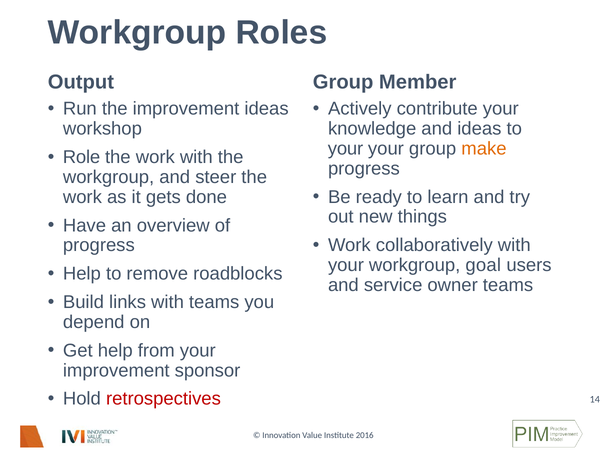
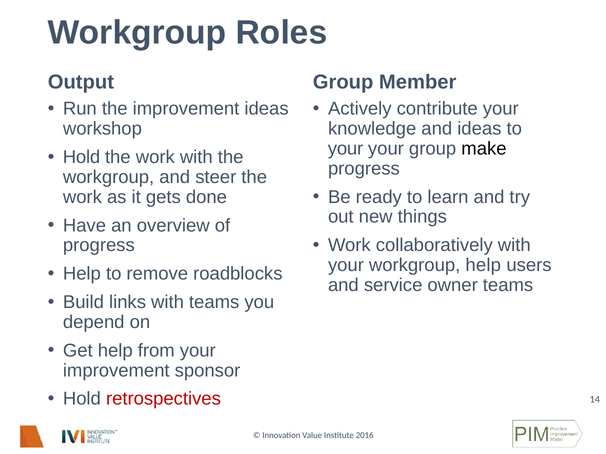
make colour: orange -> black
Role at (82, 157): Role -> Hold
workgroup goal: goal -> help
